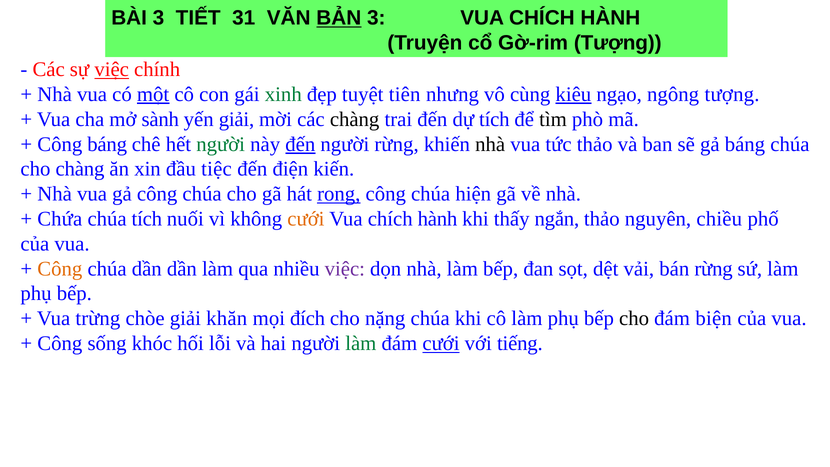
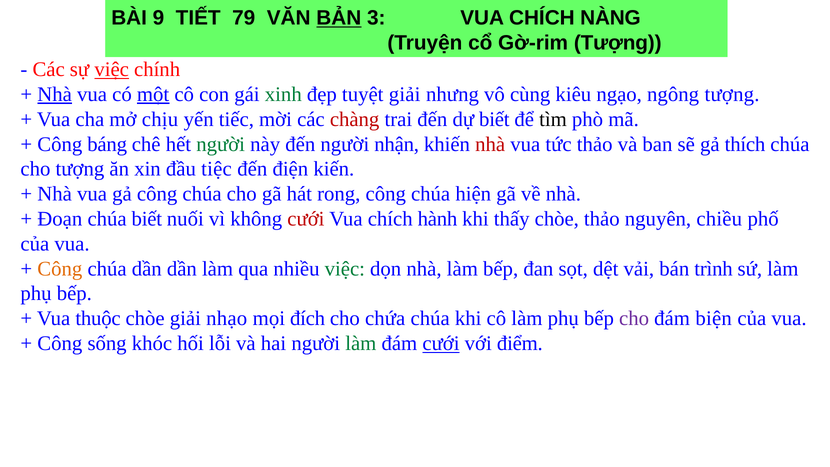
BÀI 3: 3 -> 9
31: 31 -> 79
3 VUA CHÍCH HÀNH: HÀNH -> NÀNG
Nhà at (55, 94) underline: none -> present
tuyệt tiên: tiên -> giải
kiêu underline: present -> none
sành: sành -> chịu
yến giải: giải -> tiếc
chàng at (355, 119) colour: black -> red
dự tích: tích -> biết
đến at (300, 144) underline: present -> none
người rừng: rừng -> nhận
nhà at (490, 144) colour: black -> red
gả báng: báng -> thích
cho chàng: chàng -> tượng
rong underline: present -> none
Chứa: Chứa -> Đoạn
chúa tích: tích -> biết
cưới at (306, 219) colour: orange -> red
thấy ngắn: ngắn -> chòe
việc at (345, 269) colour: purple -> green
bán rừng: rừng -> trình
trừng: trừng -> thuộc
khăn: khăn -> nhạo
nặng: nặng -> chứa
cho at (634, 318) colour: black -> purple
tiếng: tiếng -> điểm
